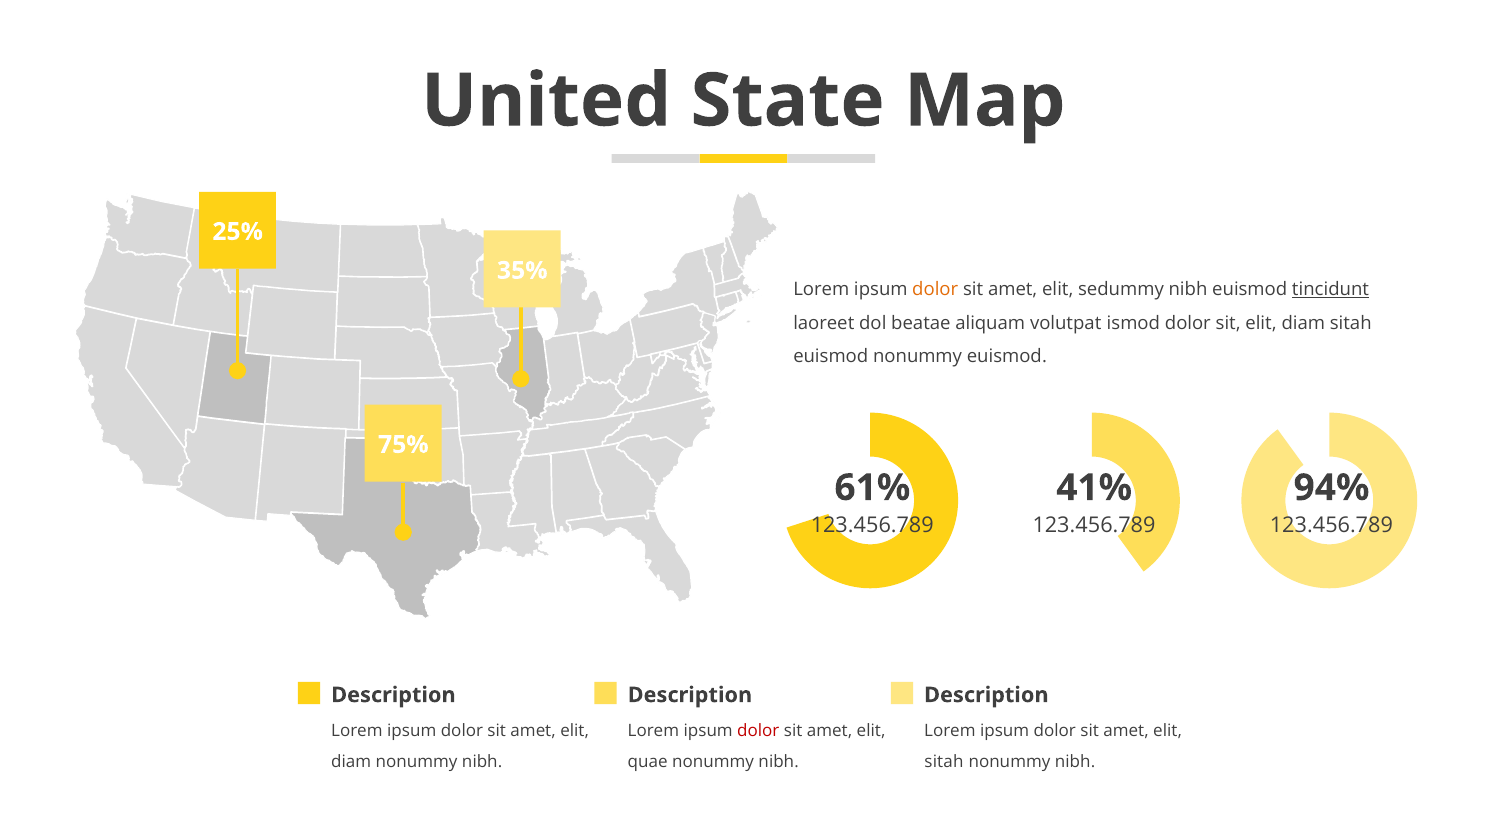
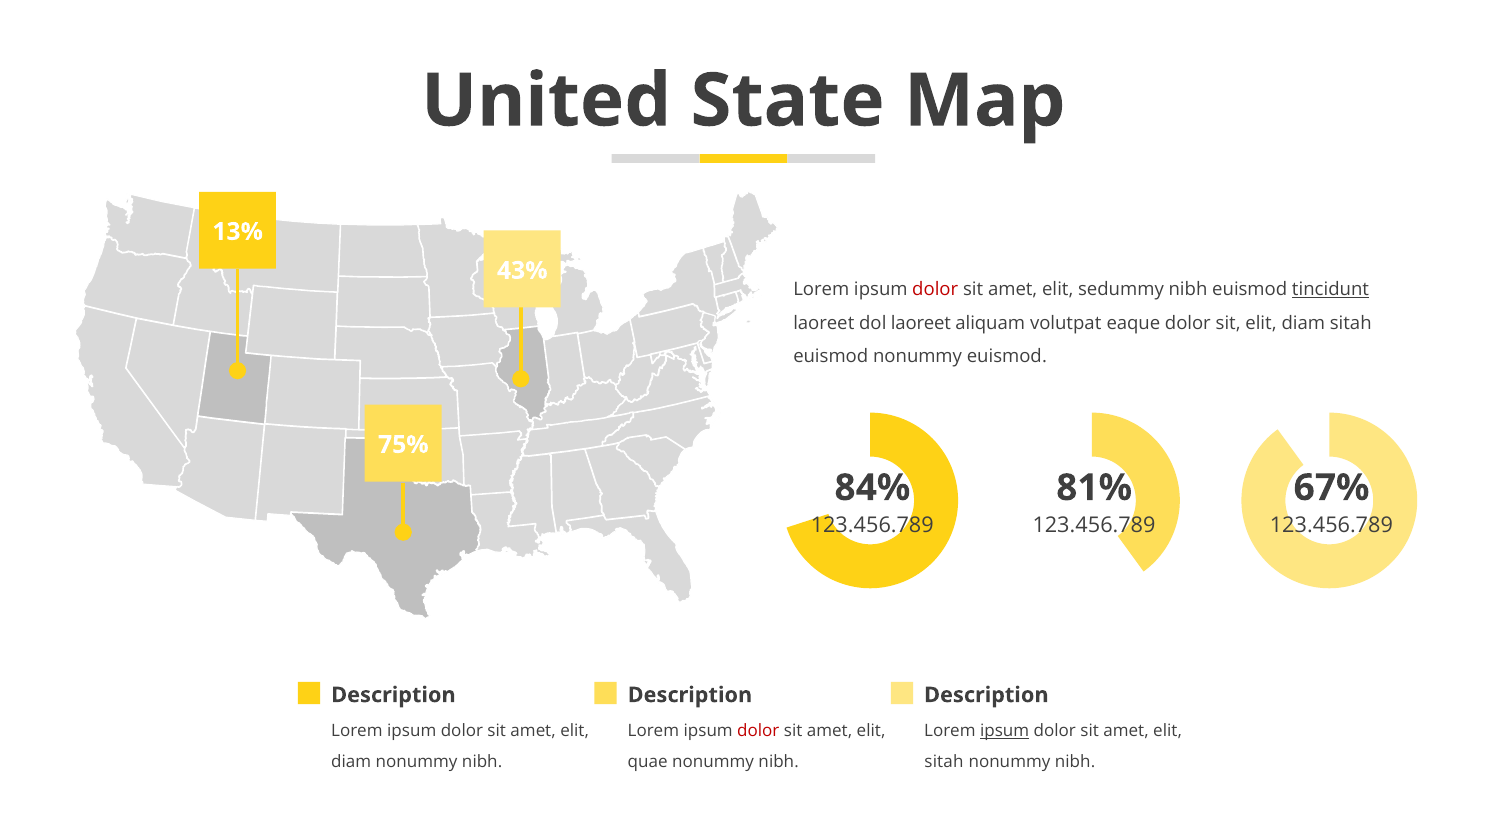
25%: 25% -> 13%
35%: 35% -> 43%
dolor at (935, 290) colour: orange -> red
dol beatae: beatae -> laoreet
ismod: ismod -> eaque
61%: 61% -> 84%
41%: 41% -> 81%
94%: 94% -> 67%
ipsum at (1005, 732) underline: none -> present
